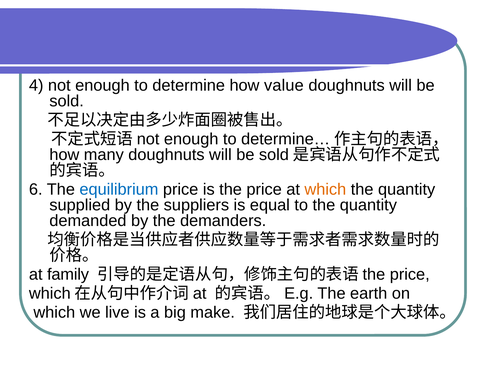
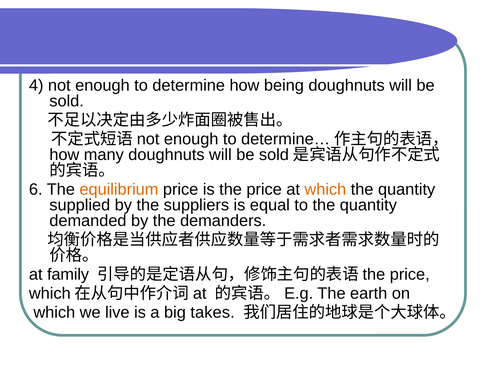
value: value -> being
equilibrium colour: blue -> orange
make: make -> takes
